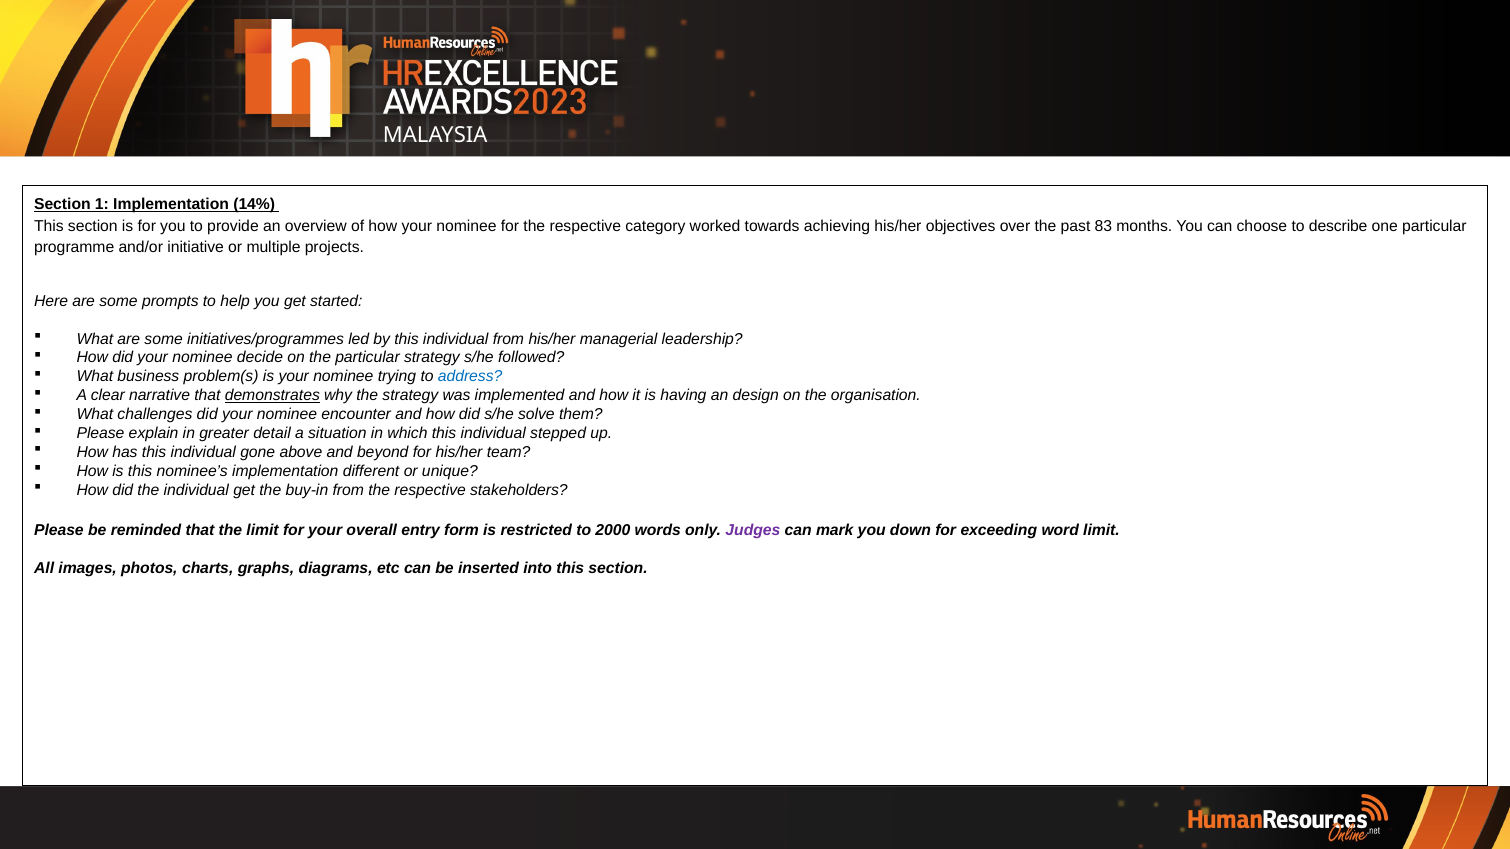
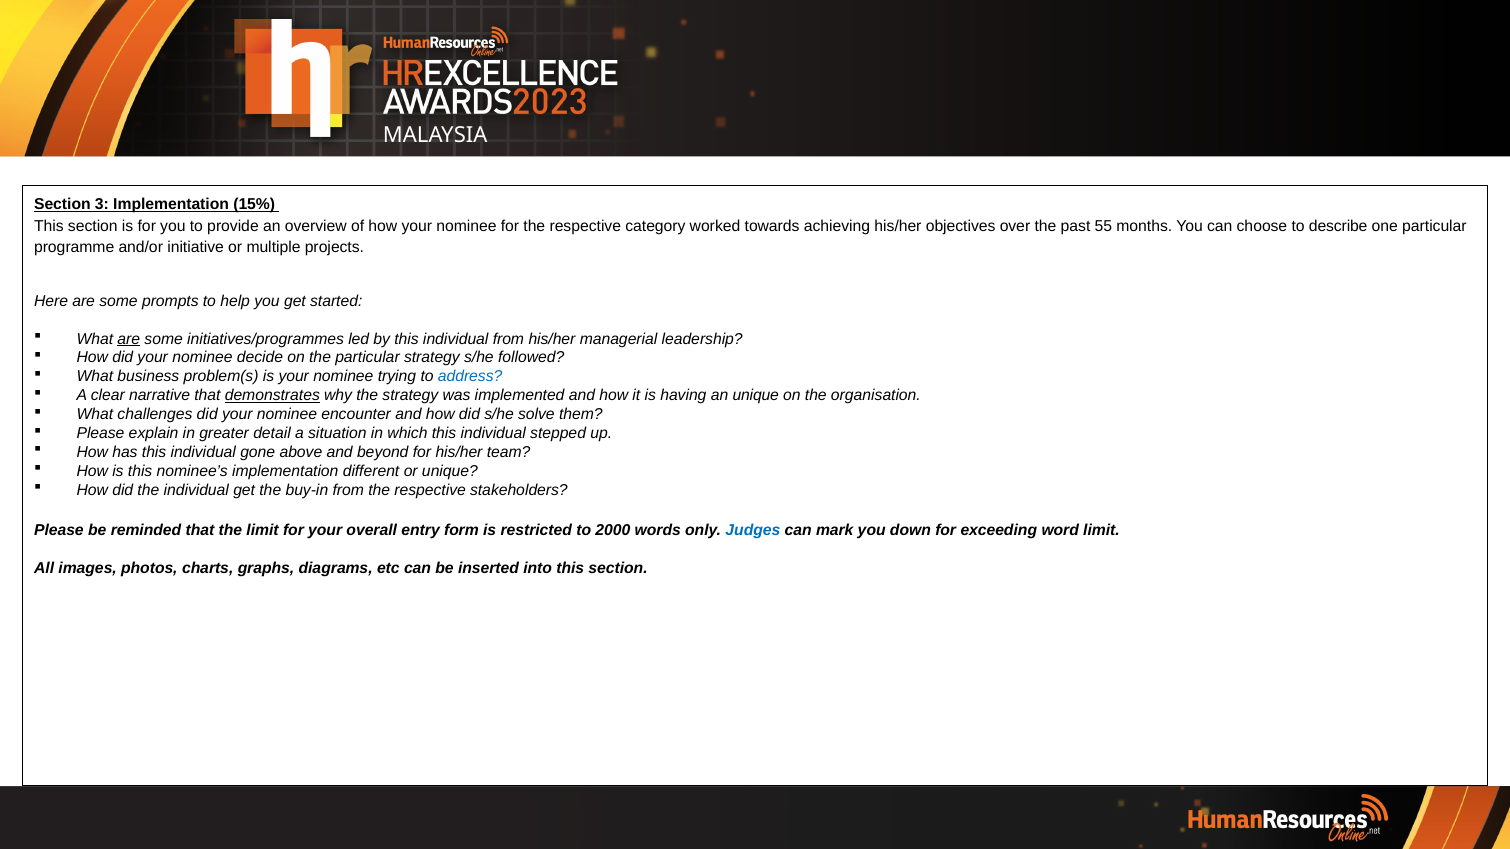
1: 1 -> 3
14%: 14% -> 15%
83: 83 -> 55
are at (129, 339) underline: none -> present
an design: design -> unique
Judges colour: purple -> blue
